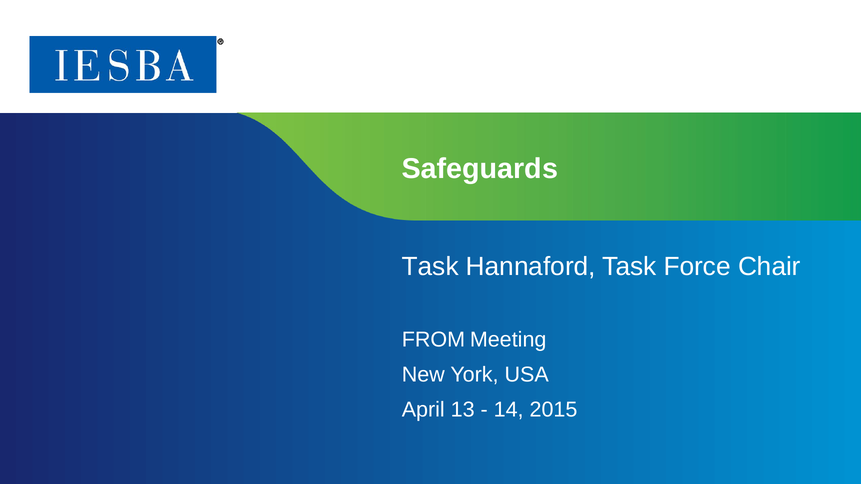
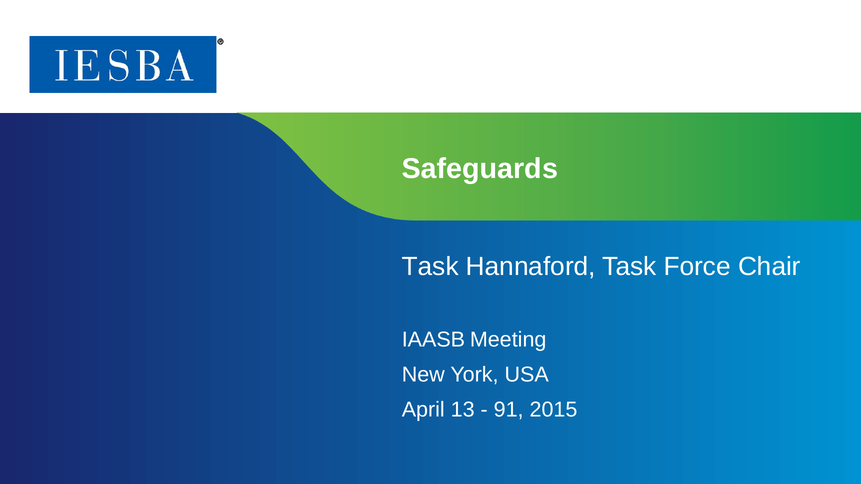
FROM: FROM -> IAASB
14: 14 -> 91
